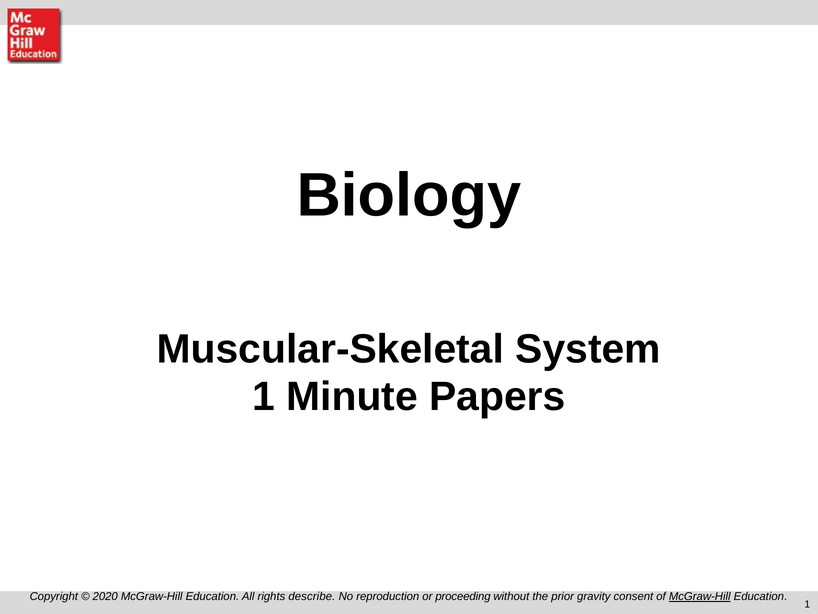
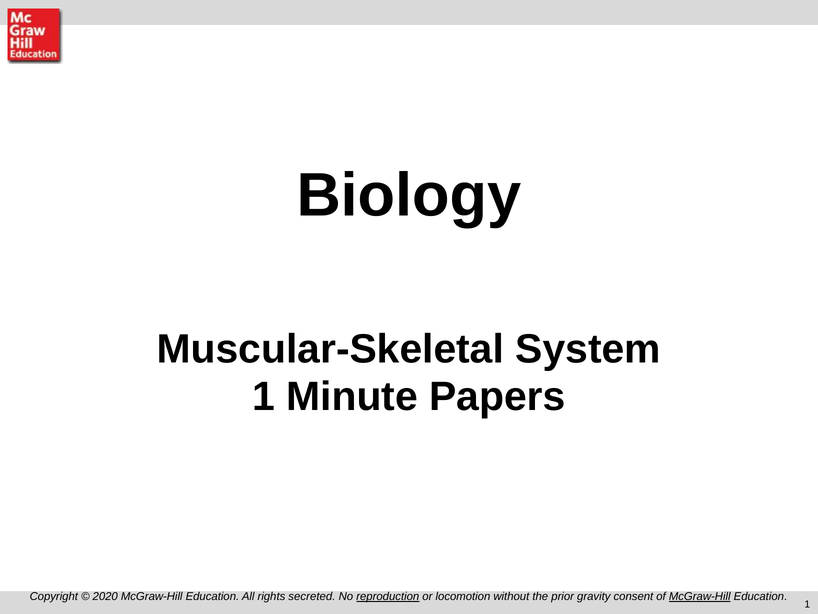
describe: describe -> secreted
reproduction underline: none -> present
proceeding: proceeding -> locomotion
